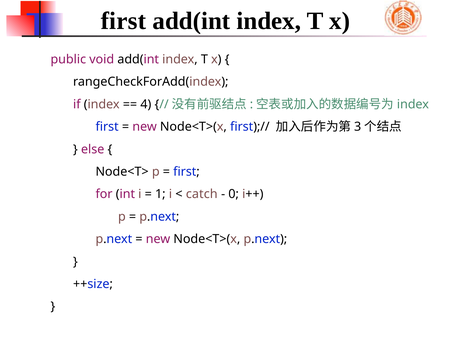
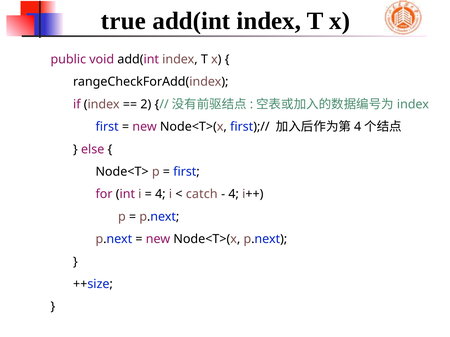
first at (123, 21): first -> true
4: 4 -> 2
3 at (358, 127): 3 -> 4
1 at (160, 194): 1 -> 4
0 at (234, 194): 0 -> 4
